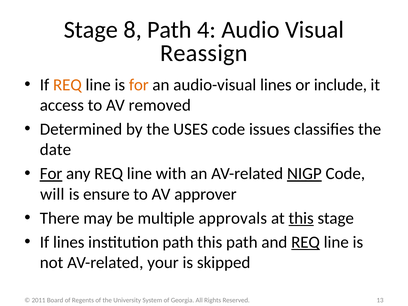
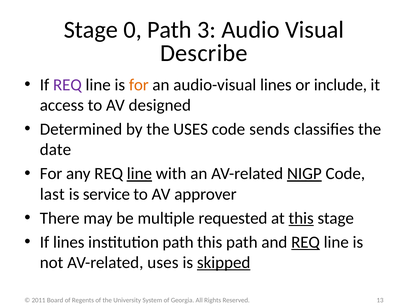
8: 8 -> 0
4: 4 -> 3
Reassign: Reassign -> Describe
REQ at (67, 85) colour: orange -> purple
removed: removed -> designed
issues: issues -> sends
For at (51, 174) underline: present -> none
line at (139, 174) underline: none -> present
will: will -> last
ensure: ensure -> service
approvals: approvals -> requested
AV-related your: your -> uses
skipped underline: none -> present
